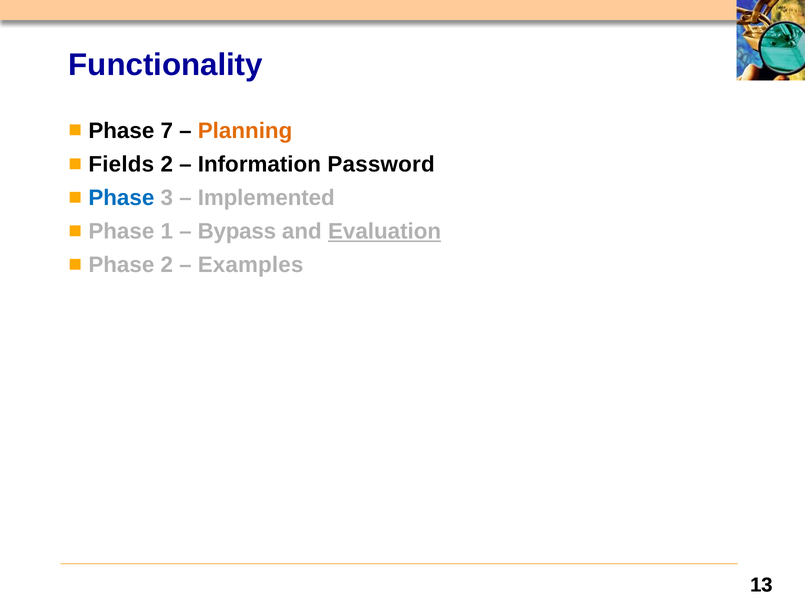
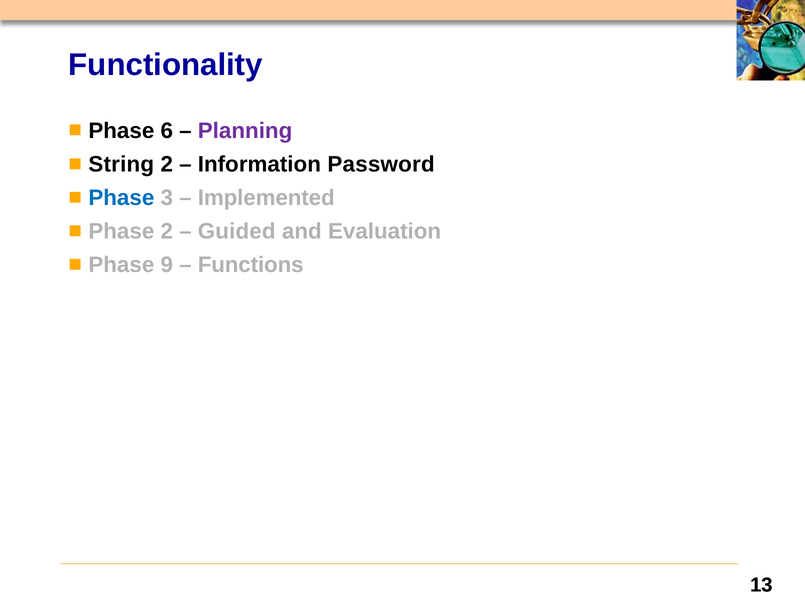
7: 7 -> 6
Planning colour: orange -> purple
Fields: Fields -> String
Phase 1: 1 -> 2
Bypass: Bypass -> Guided
Evaluation underline: present -> none
Phase 2: 2 -> 9
Examples: Examples -> Functions
